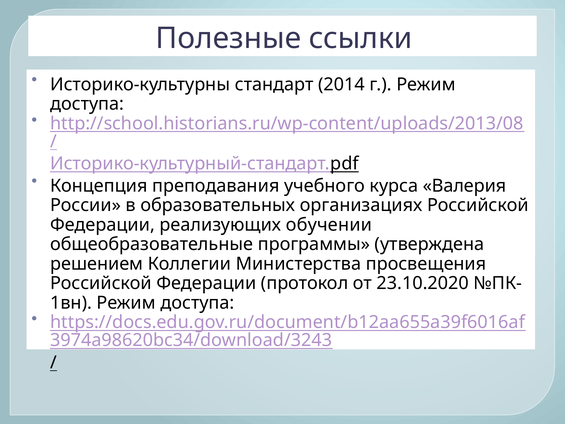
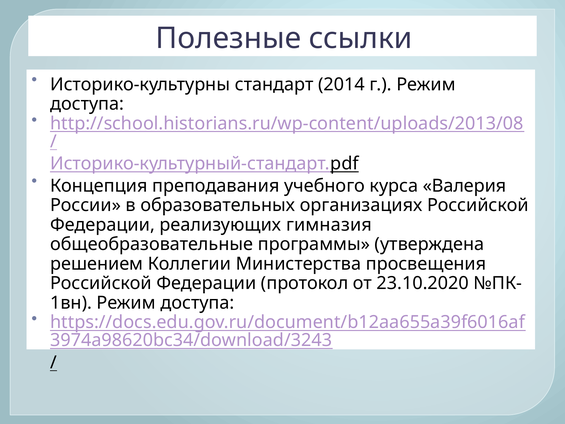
обучении: обучении -> гимназия
